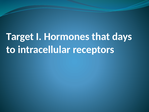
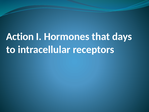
Target: Target -> Action
